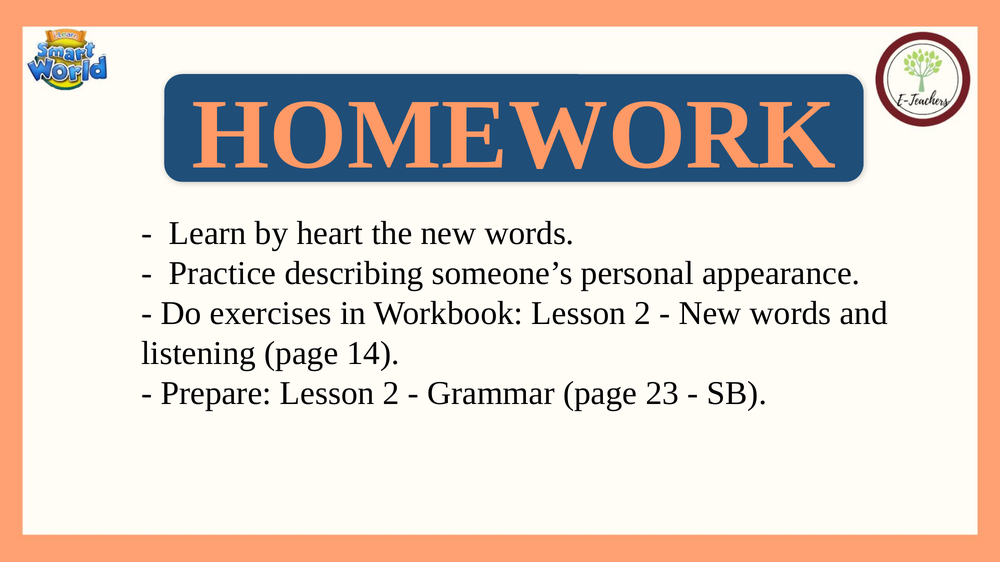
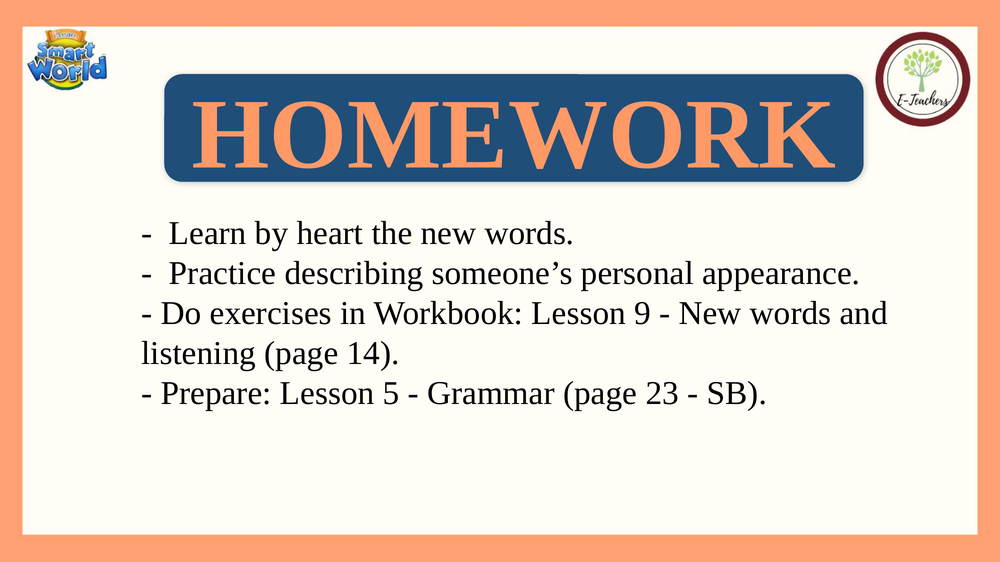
Workbook Lesson 2: 2 -> 9
Prepare Lesson 2: 2 -> 5
